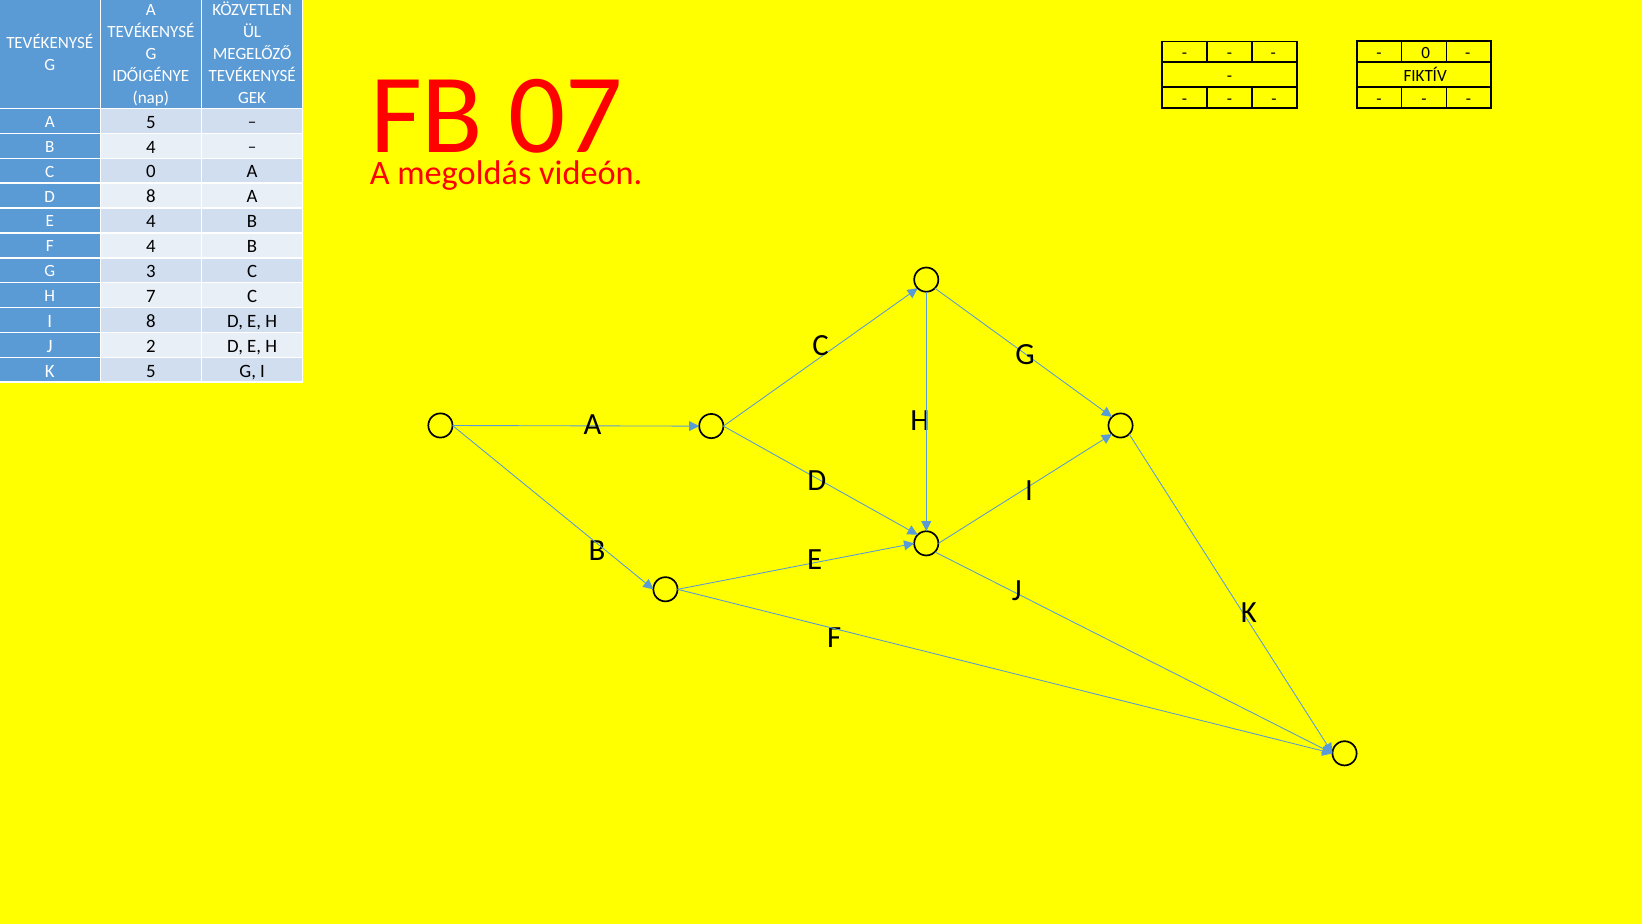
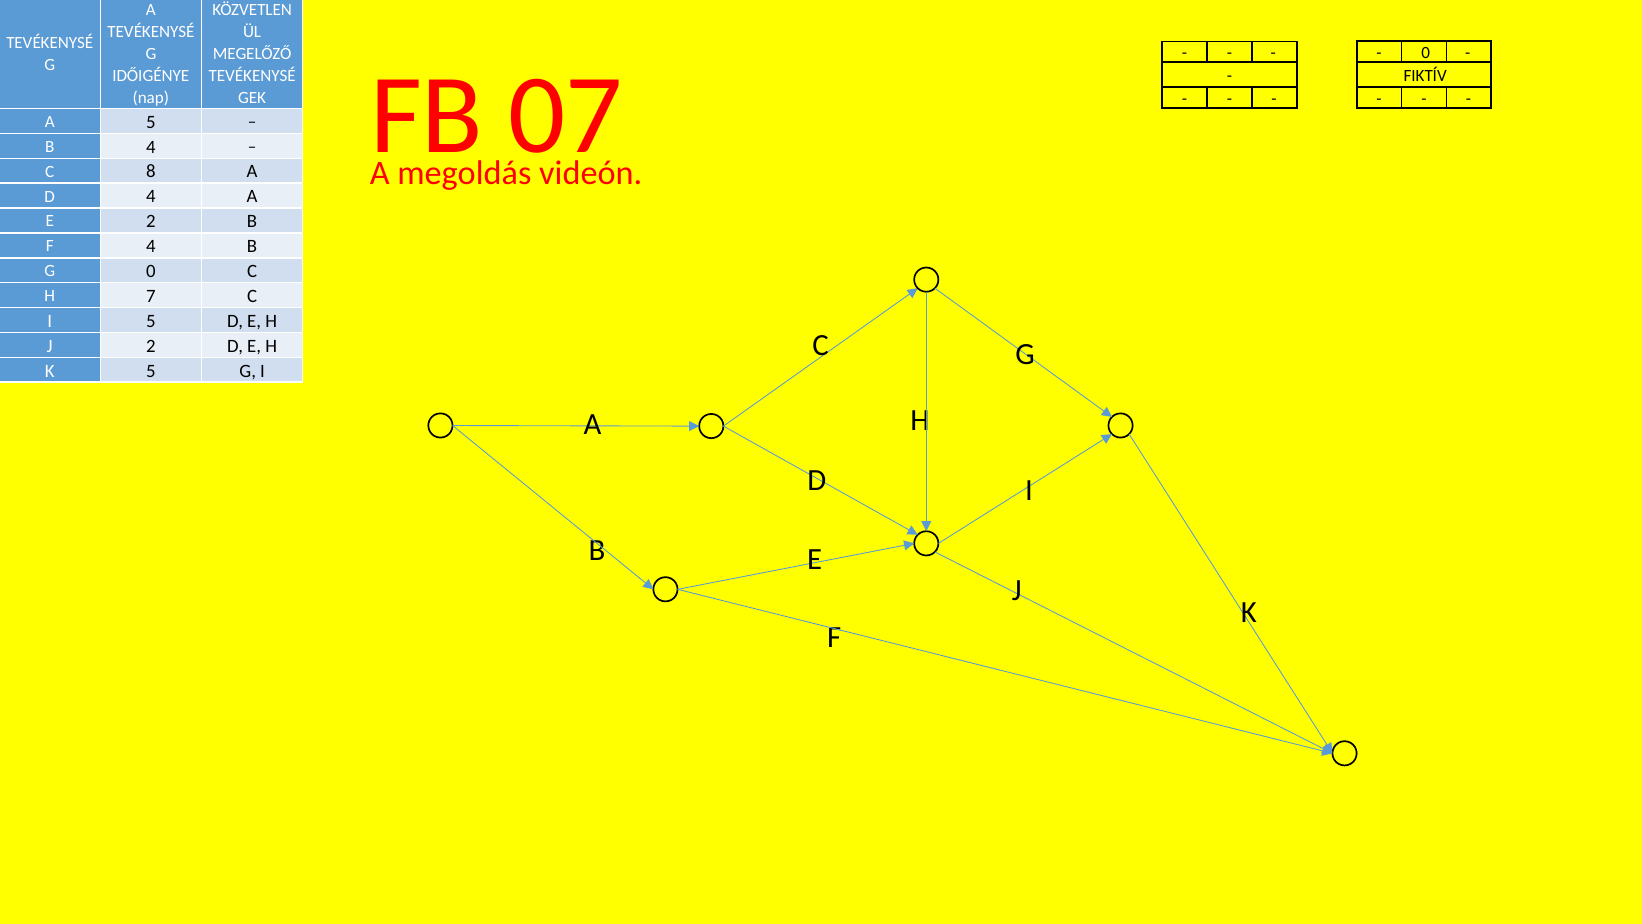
C 0: 0 -> 8
D 8: 8 -> 4
E 4: 4 -> 2
G 3: 3 -> 0
I 8: 8 -> 5
